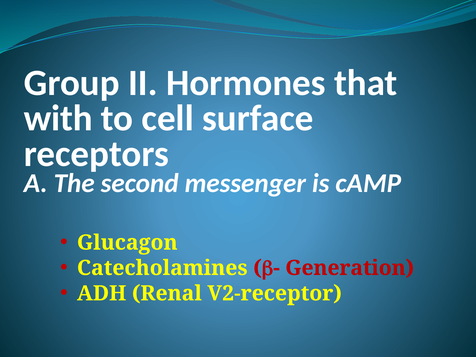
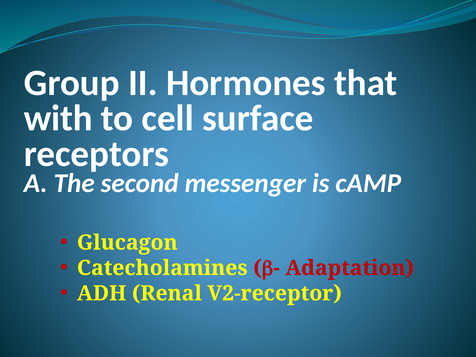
Generation: Generation -> Adaptation
